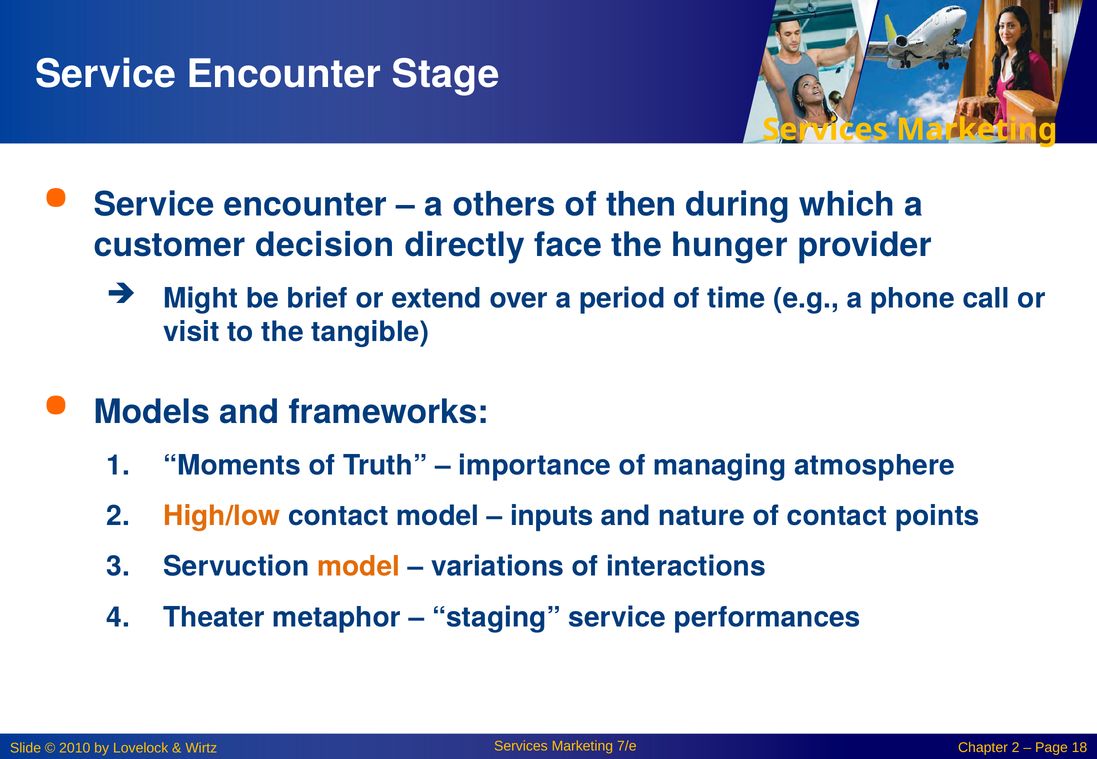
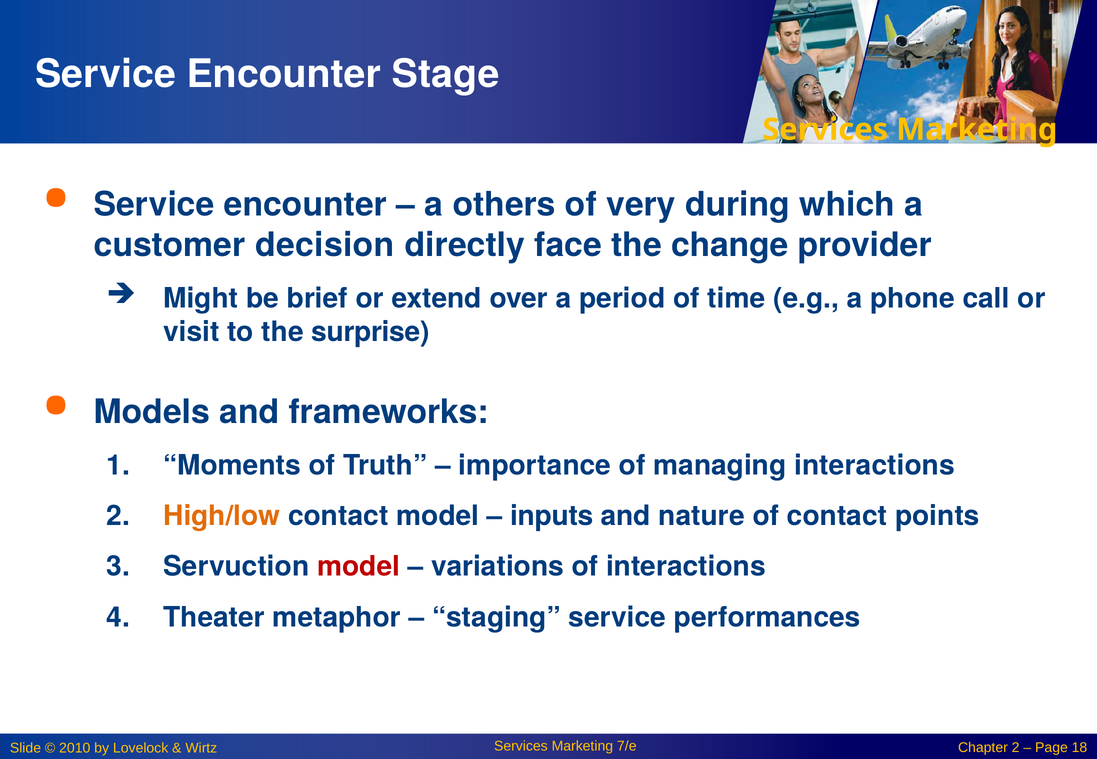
then: then -> very
hunger: hunger -> change
tangible: tangible -> surprise
managing atmosphere: atmosphere -> interactions
model at (359, 567) colour: orange -> red
